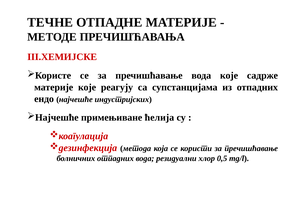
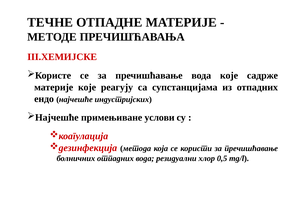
ћелија: ћелија -> услови
